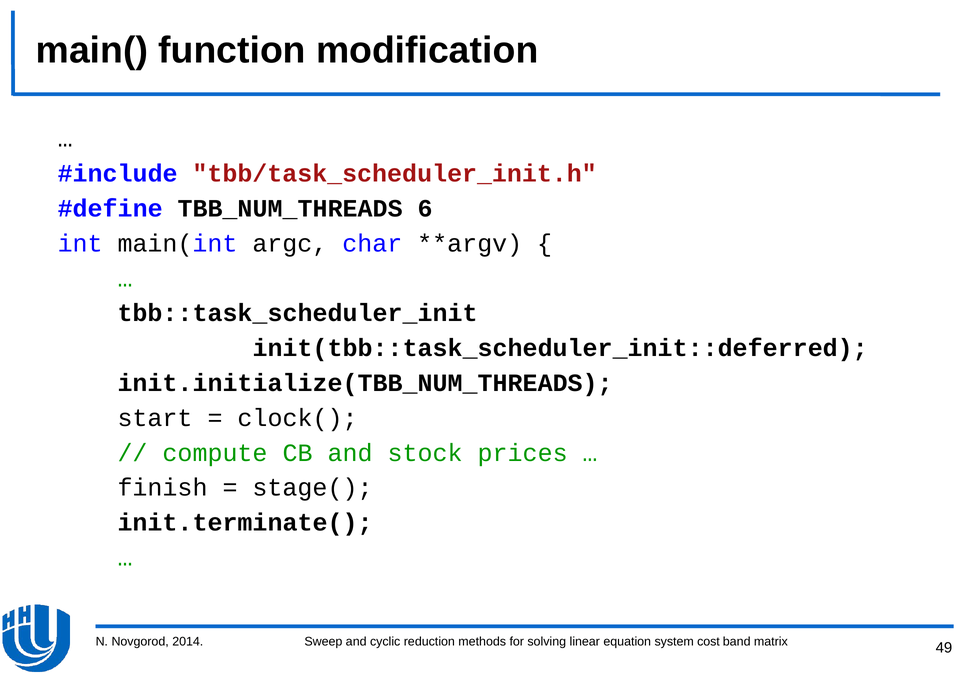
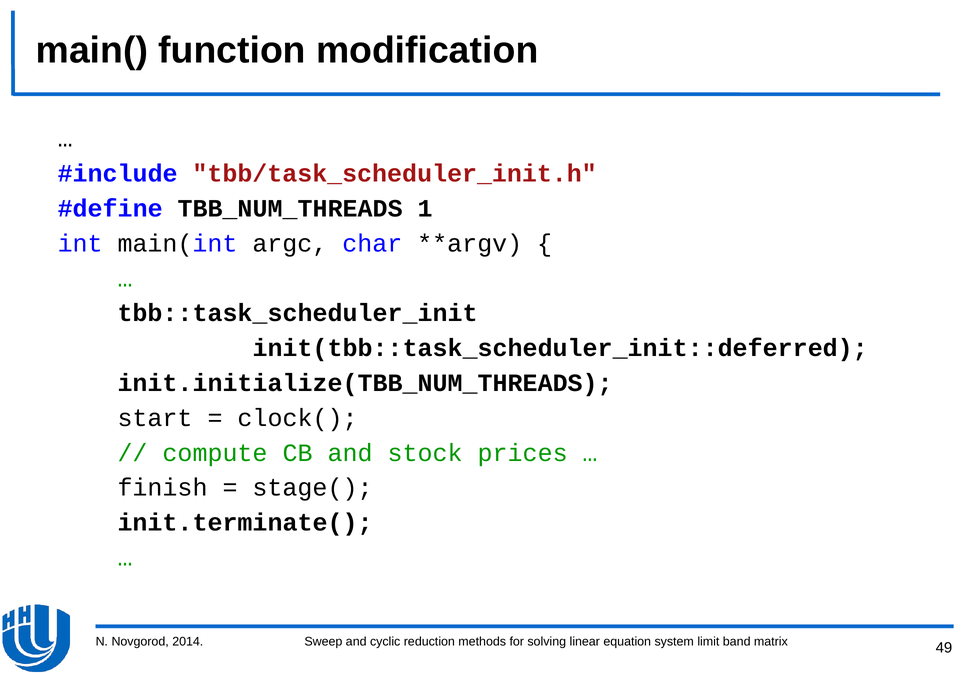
6: 6 -> 1
cost: cost -> limit
